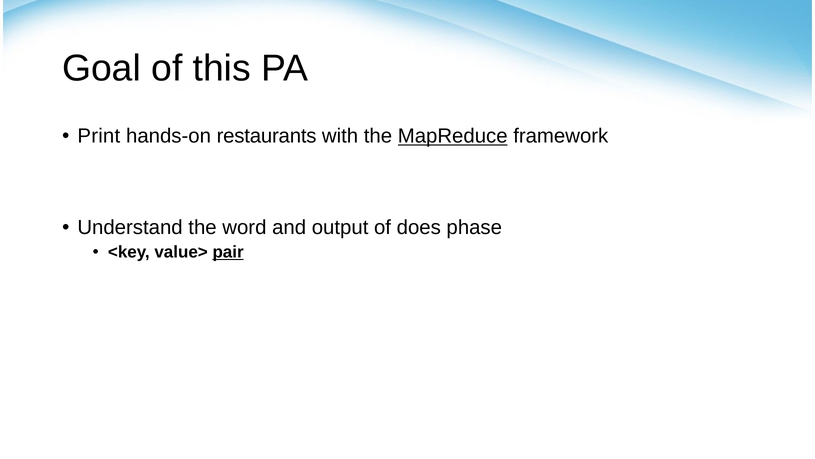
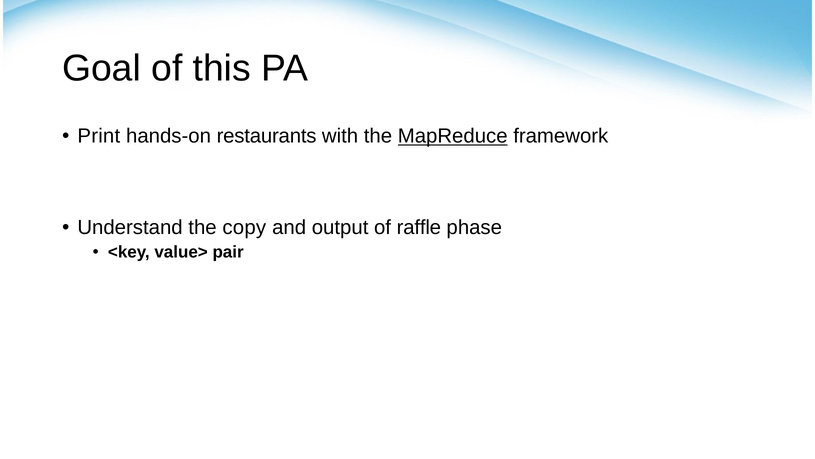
word: word -> copy
does: does -> raffle
pair underline: present -> none
